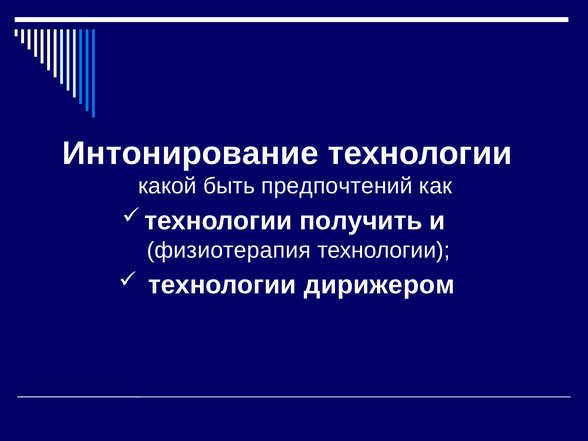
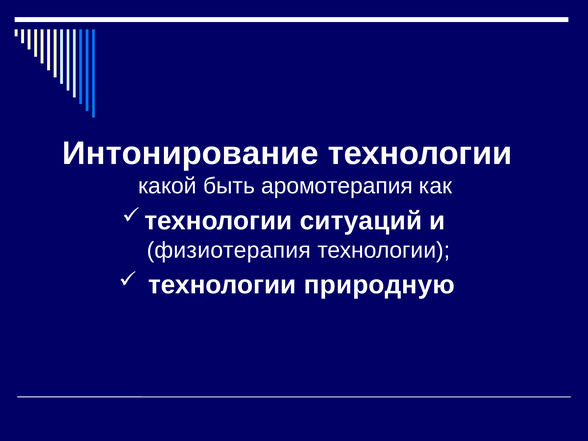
предпочтений: предпочтений -> аромотерапия
получить: получить -> ситуаций
дирижером: дирижером -> природную
